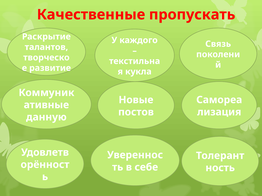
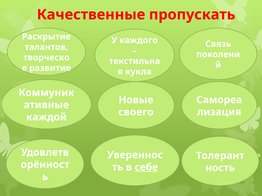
постов: постов -> своего
данную: данную -> каждой
себе underline: none -> present
